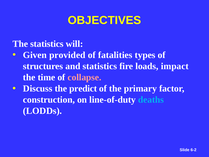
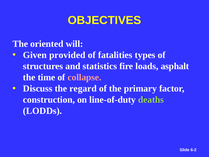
The statistics: statistics -> oriented
impact: impact -> asphalt
predict: predict -> regard
deaths colour: light blue -> light green
